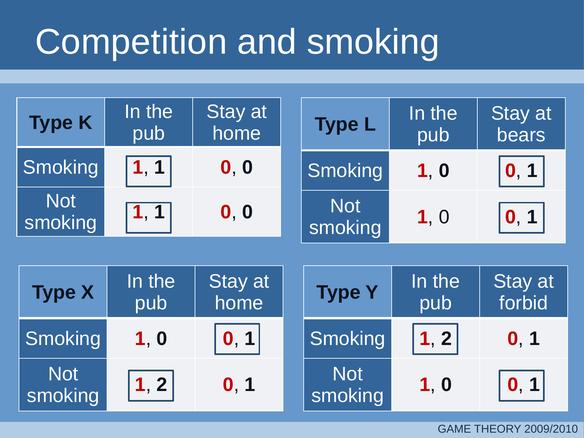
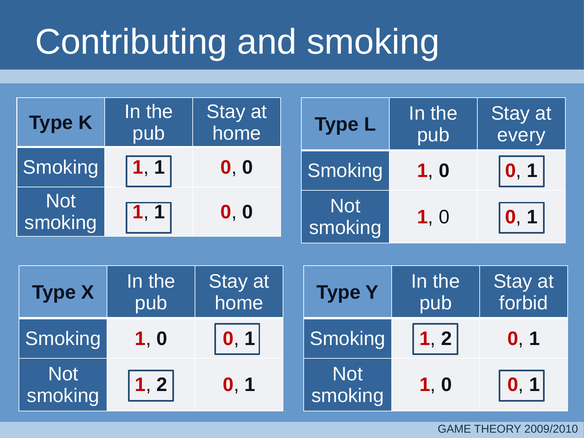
Competition: Competition -> Contributing
bears: bears -> every
